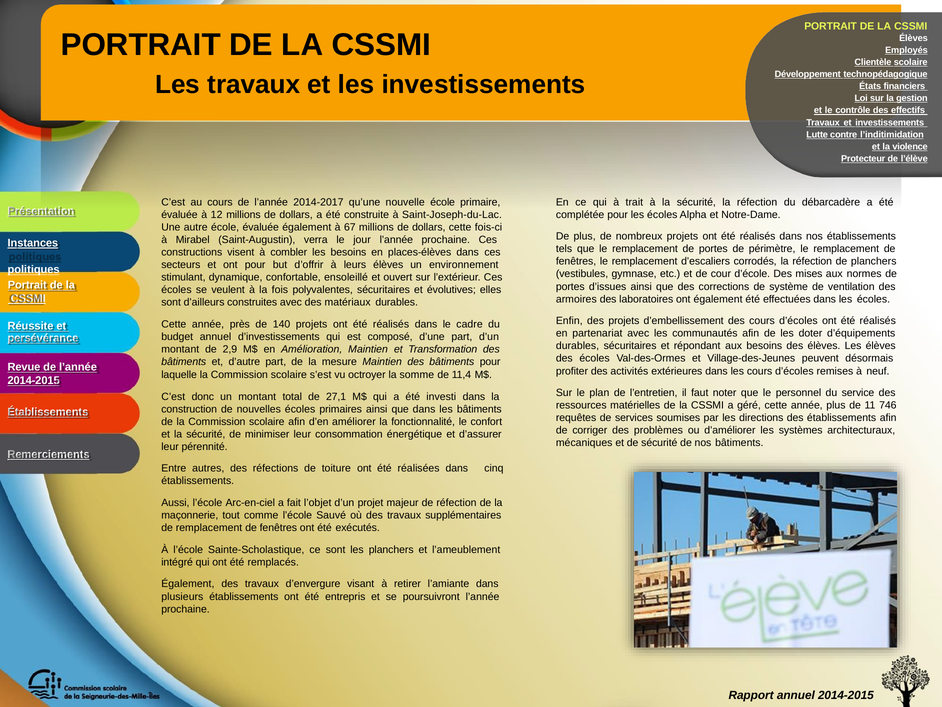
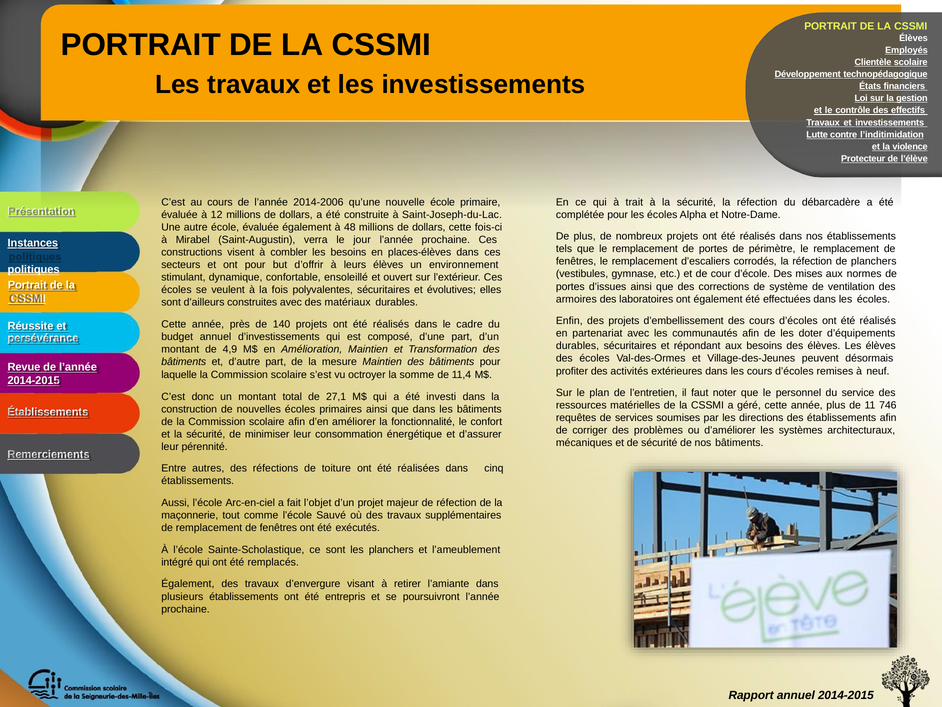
2014-2017: 2014-2017 -> 2014-2006
67: 67 -> 48
2,9: 2,9 -> 4,9
